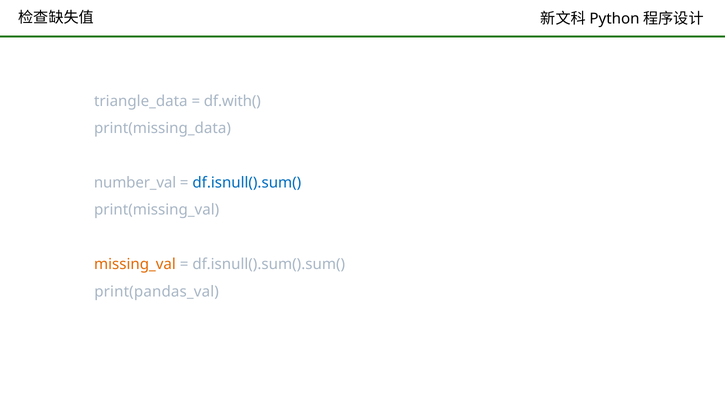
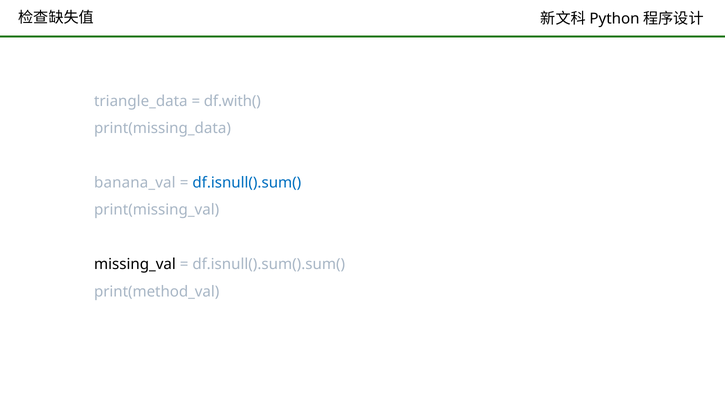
number_val: number_val -> banana_val
missing_val colour: orange -> black
print(pandas_val: print(pandas_val -> print(method_val
